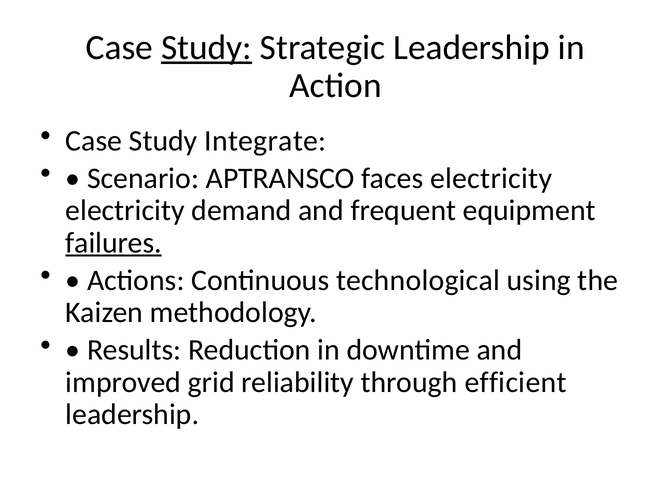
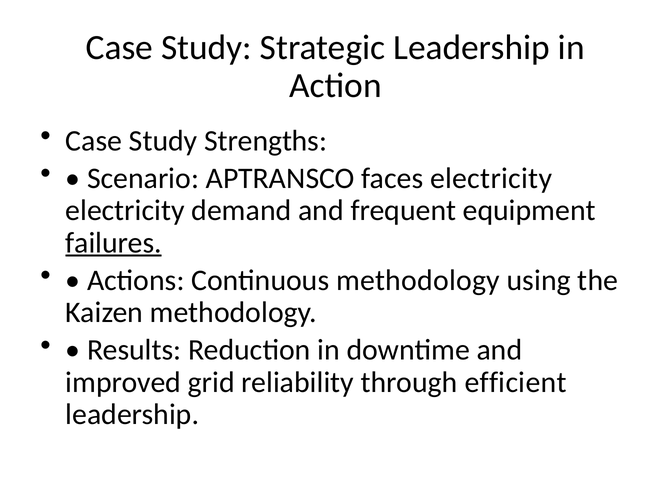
Study at (207, 48) underline: present -> none
Integrate: Integrate -> Strengths
Continuous technological: technological -> methodology
